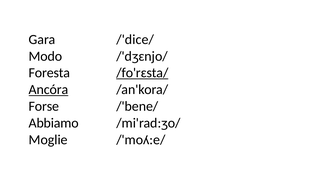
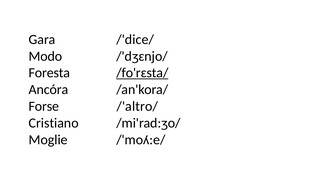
Ancóra underline: present -> none
/'bene/: /'bene/ -> /'altro/
Abbiamo: Abbiamo -> Cristiano
